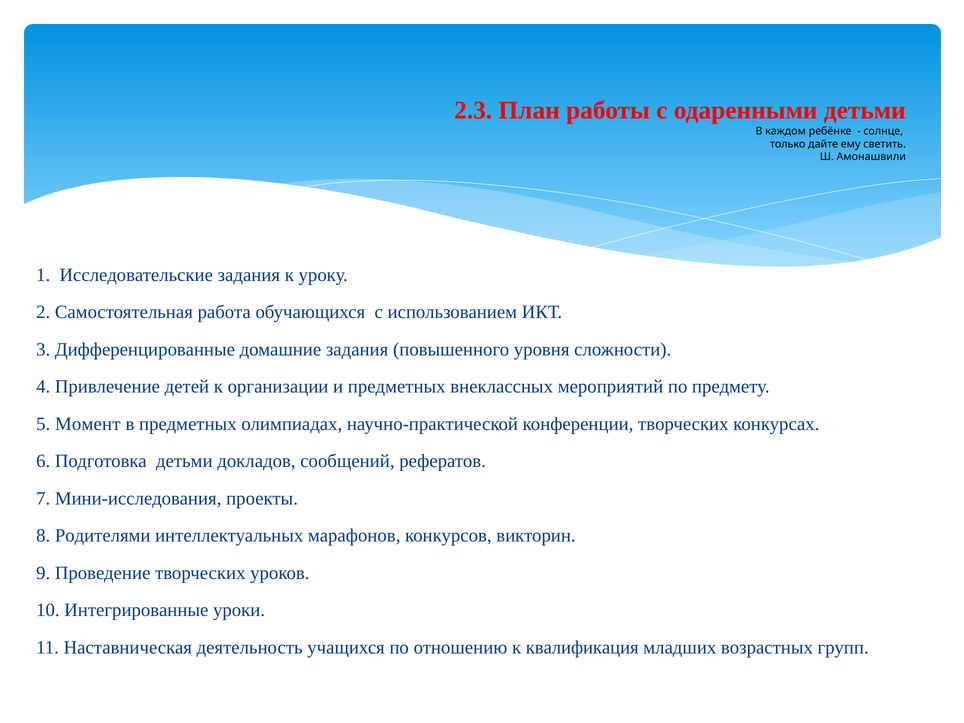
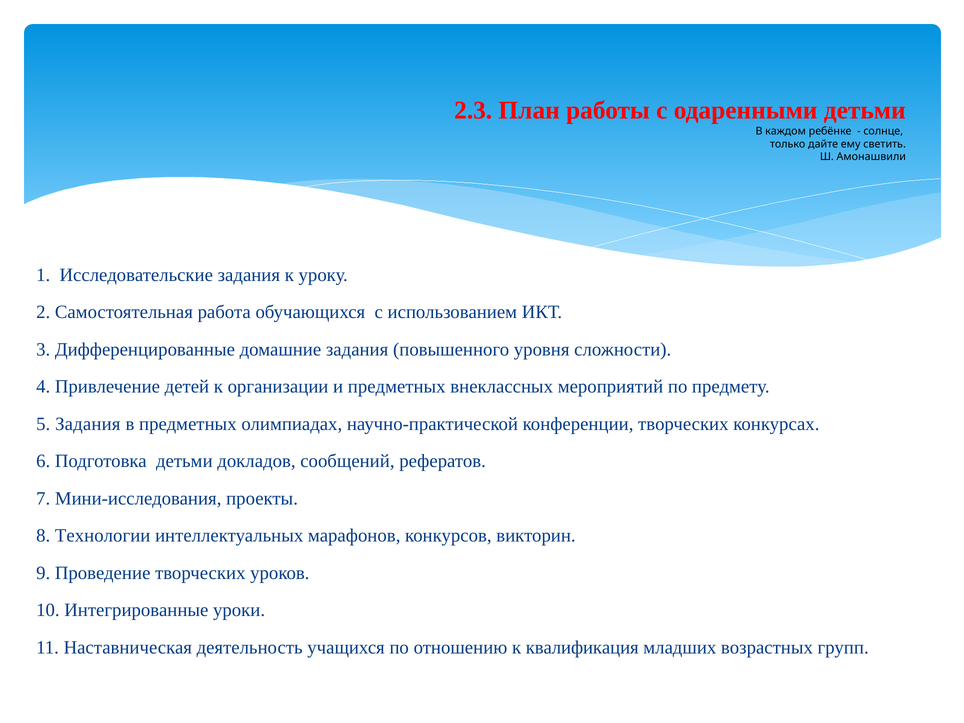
5 Момент: Момент -> Задания
Родителями: Родителями -> Технологии
